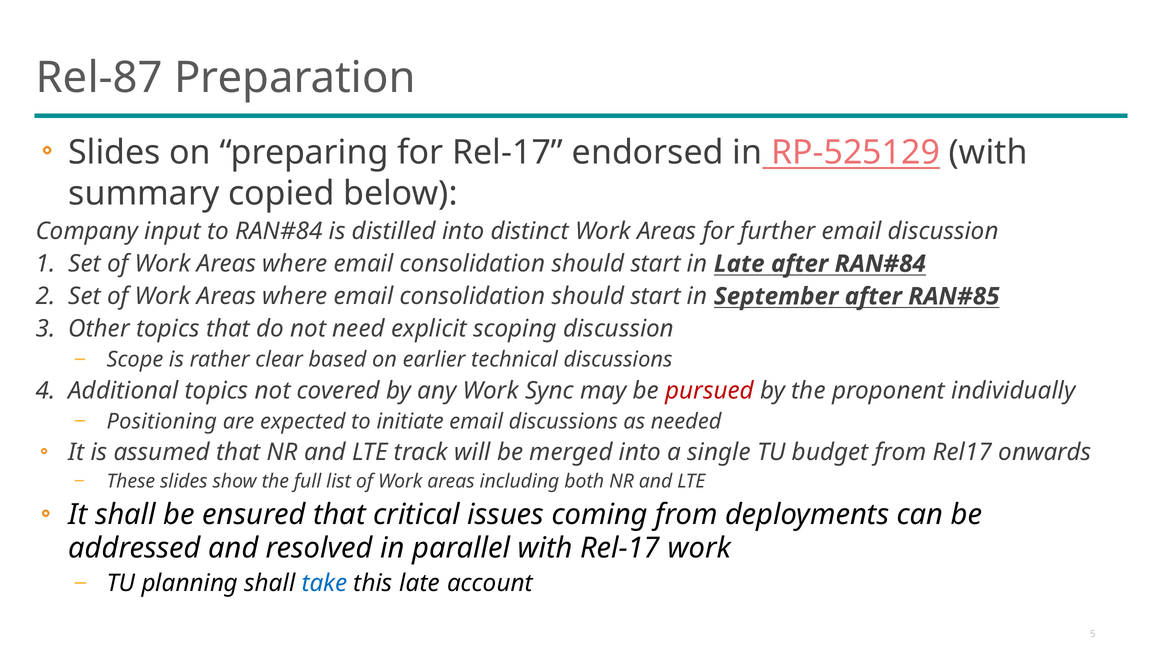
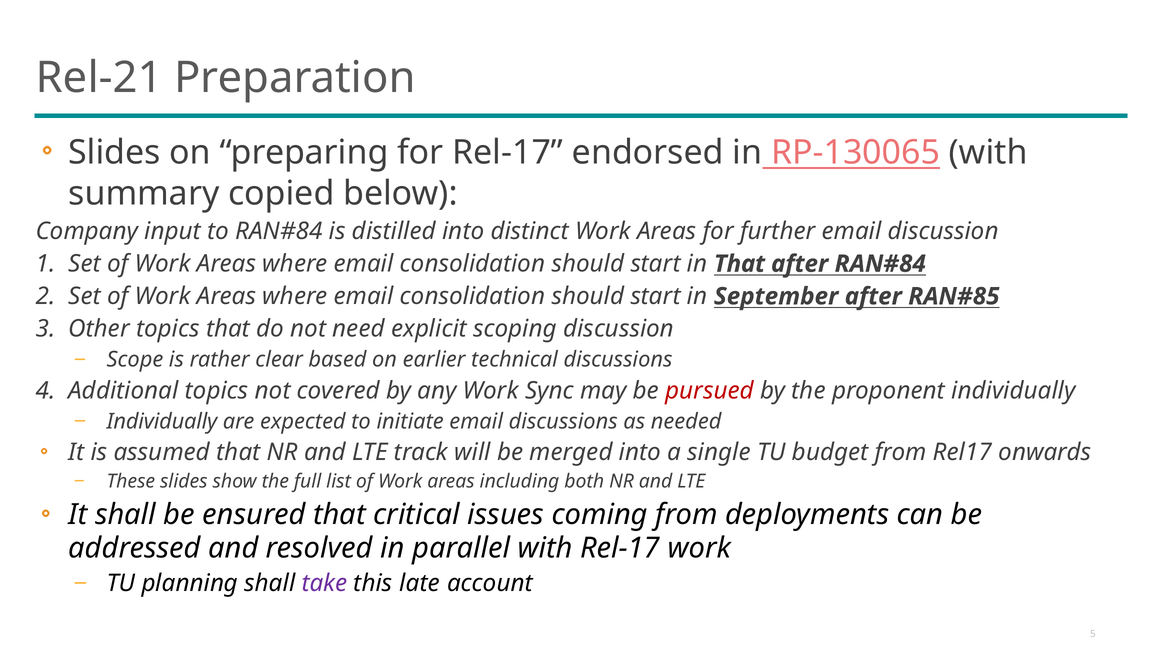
Rel-87: Rel-87 -> Rel-21
RP-525129: RP-525129 -> RP-130065
in Late: Late -> That
Positioning at (162, 421): Positioning -> Individually
take colour: blue -> purple
